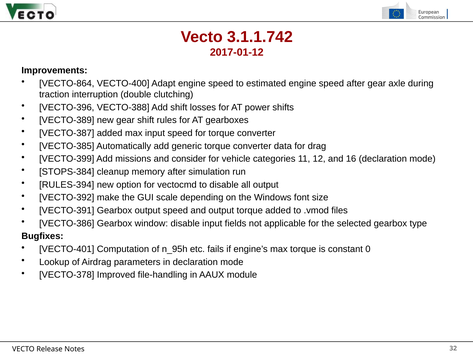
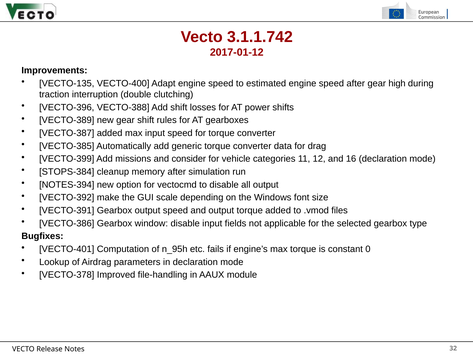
VECTO-864: VECTO-864 -> VECTO-135
axle: axle -> high
RULES-394: RULES-394 -> NOTES-394
